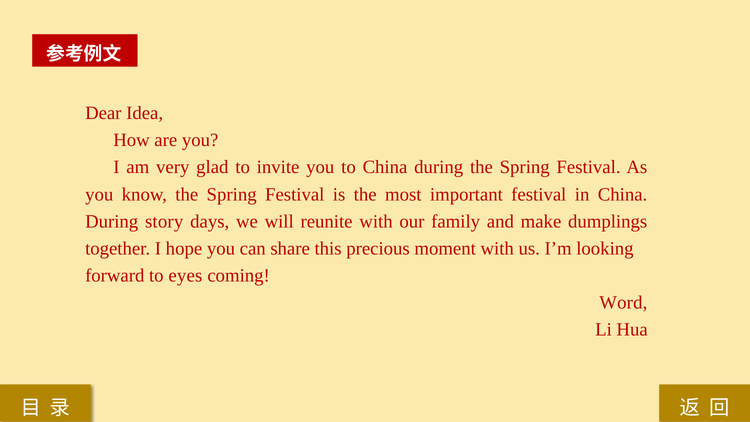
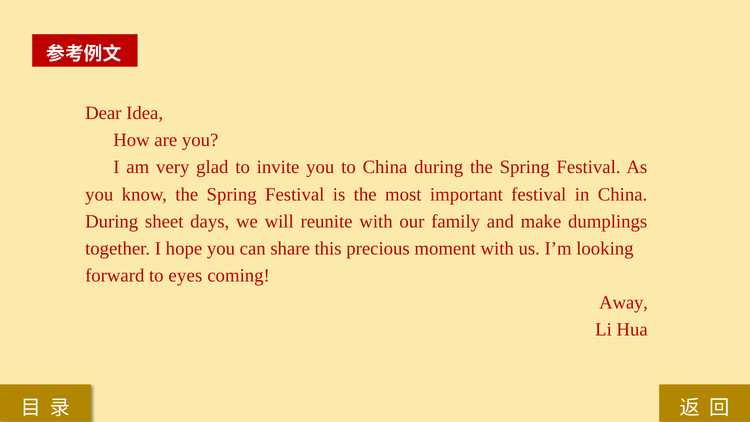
story: story -> sheet
Word: Word -> Away
